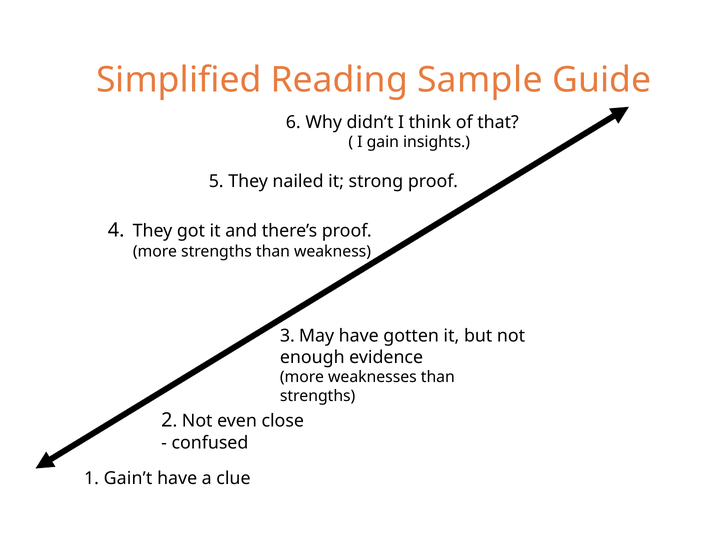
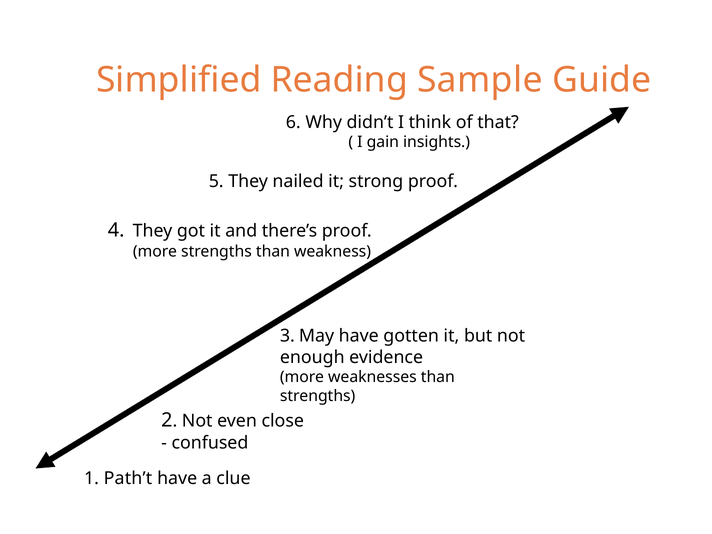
Gain’t: Gain’t -> Path’t
